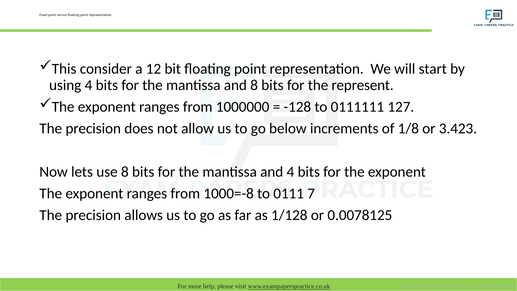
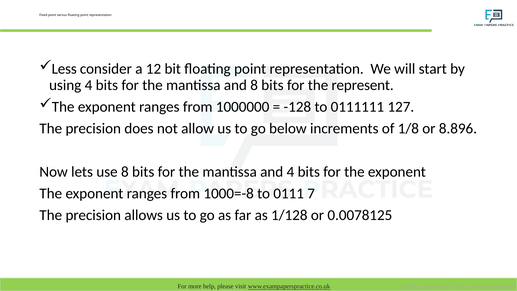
This: This -> Less
3.423: 3.423 -> 8.896
